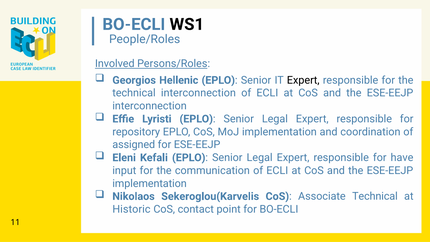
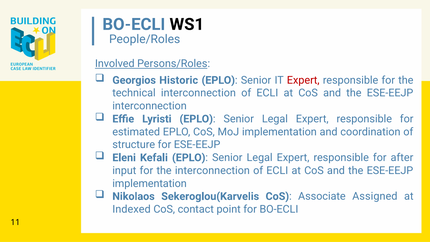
Hellenic: Hellenic -> Historic
Expert at (303, 80) colour: black -> red
repository: repository -> estimated
assigned: assigned -> structure
have: have -> after
the communication: communication -> interconnection
Associate Technical: Technical -> Assigned
Historic: Historic -> Indexed
